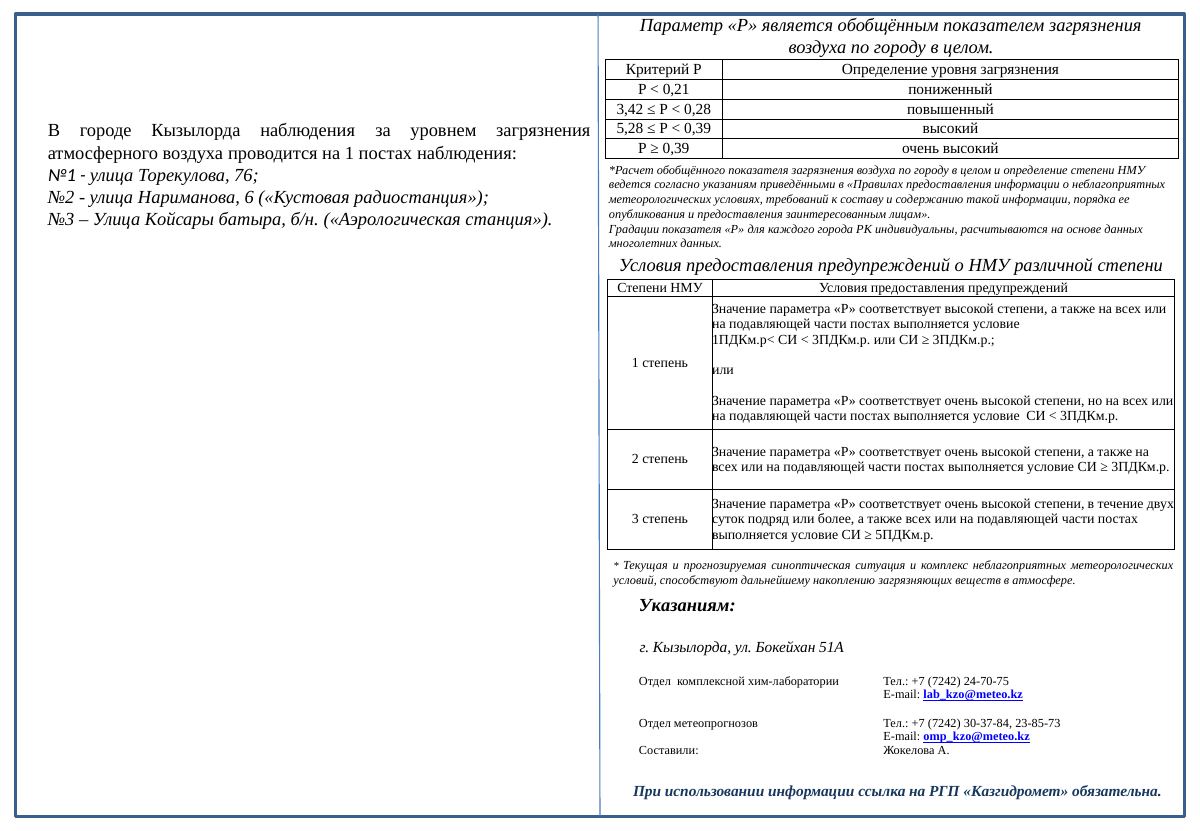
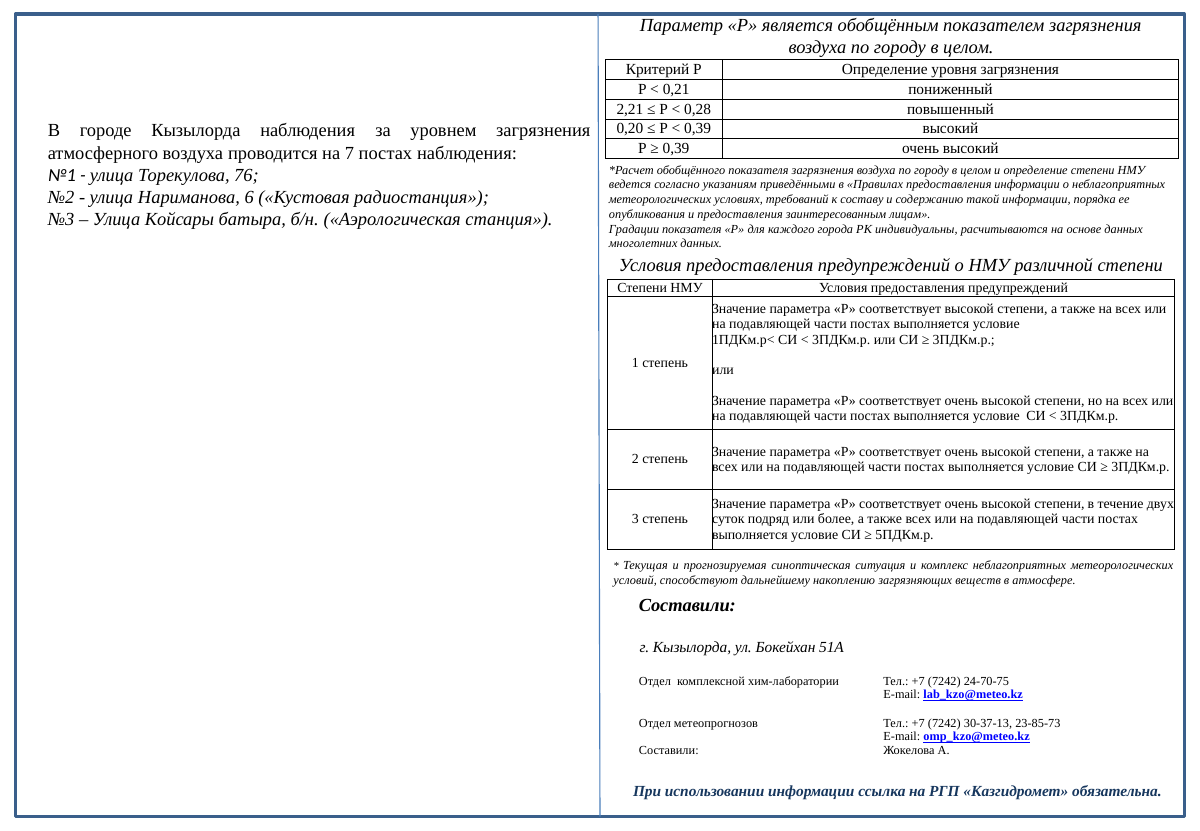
3,42: 3,42 -> 2,21
5,28: 5,28 -> 0,20
на 1: 1 -> 7
Указаниям at (687, 605): Указаниям -> Составили
30-37-84: 30-37-84 -> 30-37-13
